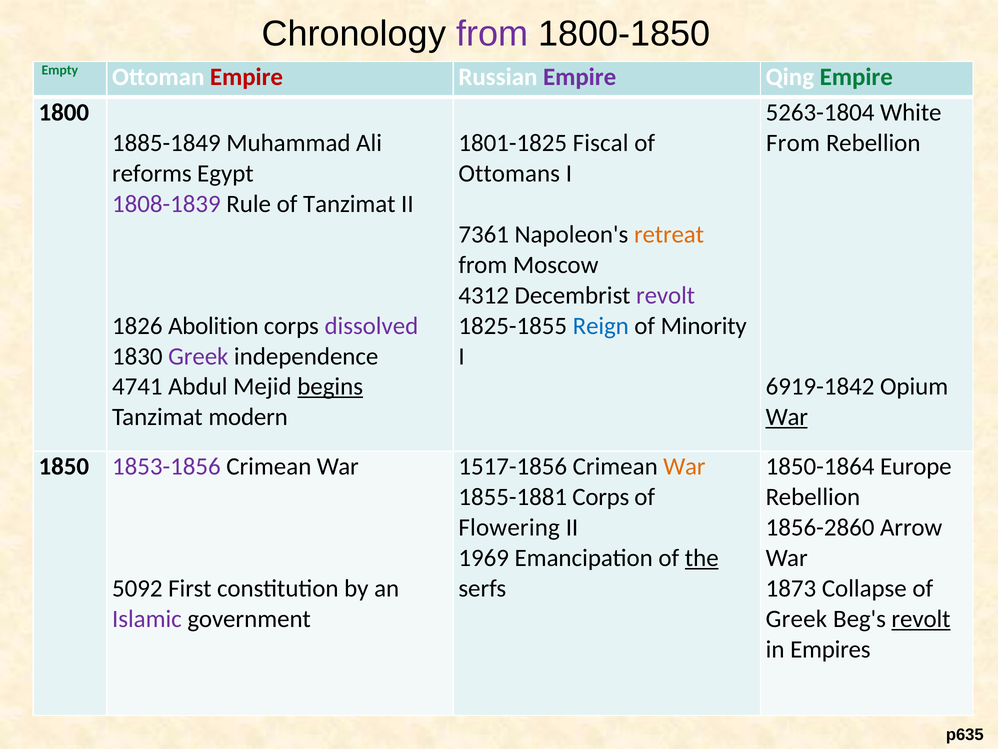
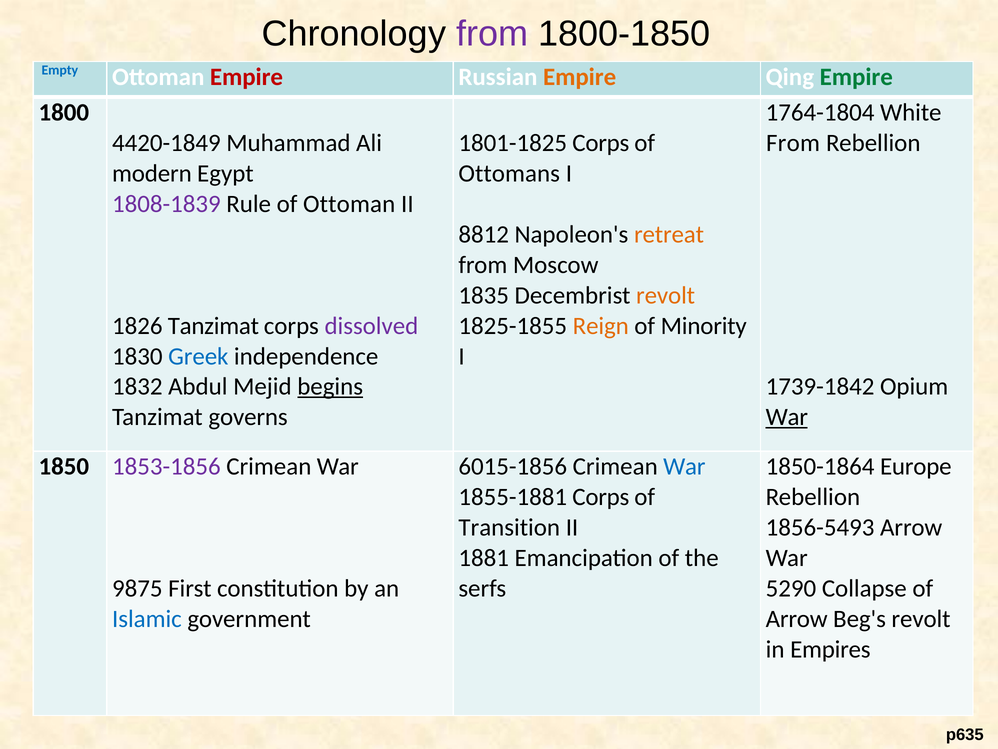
Empty colour: green -> blue
Empire at (580, 77) colour: purple -> orange
5263-1804: 5263-1804 -> 1764-1804
1885-1849: 1885-1849 -> 4420-1849
1801-1825 Fiscal: Fiscal -> Corps
reforms: reforms -> modern
of Tanzimat: Tanzimat -> Ottoman
7361: 7361 -> 8812
4312: 4312 -> 1835
revolt at (666, 295) colour: purple -> orange
1826 Abolition: Abolition -> Tanzimat
Reign colour: blue -> orange
Greek at (198, 356) colour: purple -> blue
4741: 4741 -> 1832
6919-1842: 6919-1842 -> 1739-1842
modern: modern -> governs
1517-1856: 1517-1856 -> 6015-1856
War at (684, 466) colour: orange -> blue
Flowering: Flowering -> Transition
1856-2860: 1856-2860 -> 1856-5493
1969: 1969 -> 1881
the underline: present -> none
5092: 5092 -> 9875
1873: 1873 -> 5290
Islamic colour: purple -> blue
Greek at (796, 619): Greek -> Arrow
revolt at (921, 619) underline: present -> none
